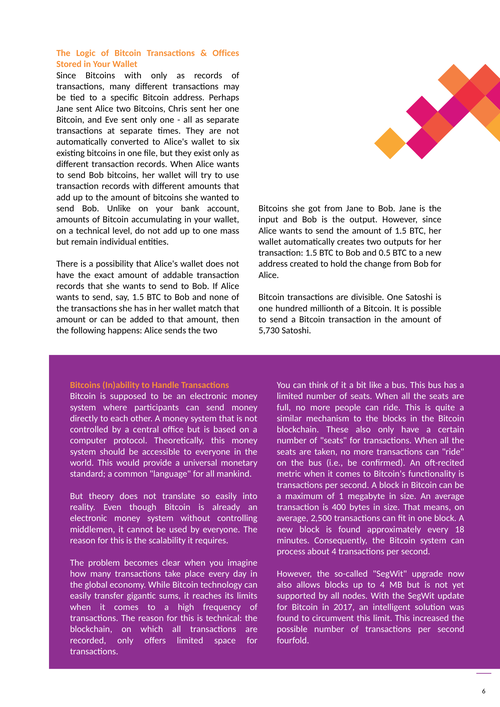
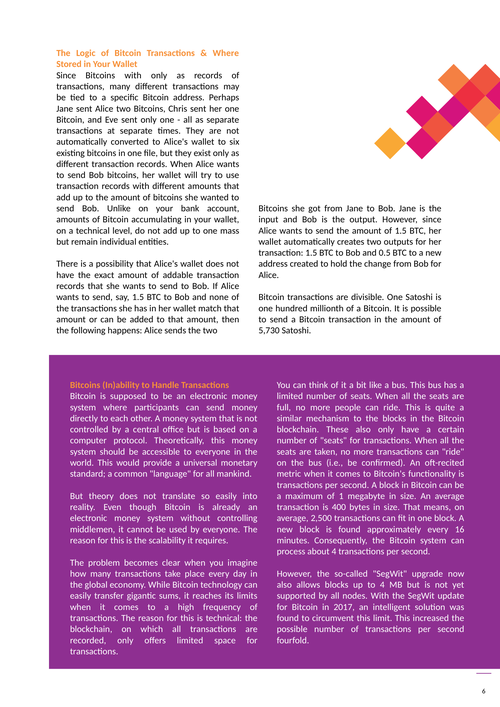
Offices at (226, 53): Offices -> Where
18: 18 -> 16
